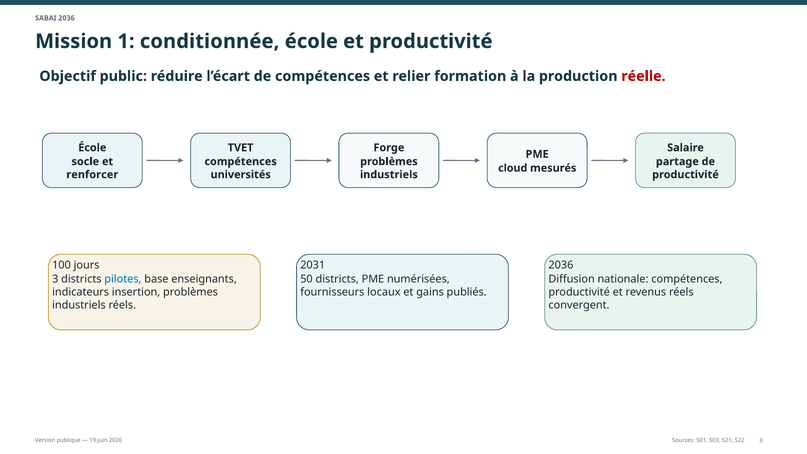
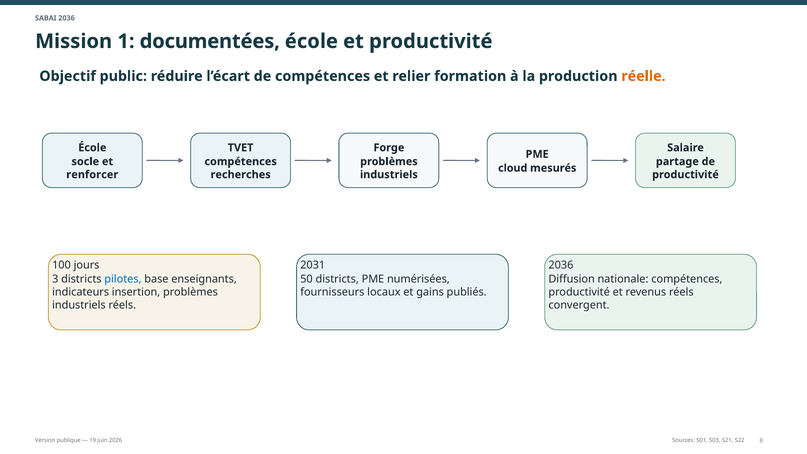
conditionnée: conditionnée -> documentées
réelle colour: red -> orange
universités: universités -> recherches
